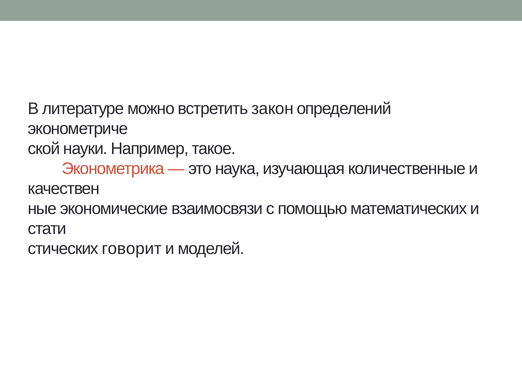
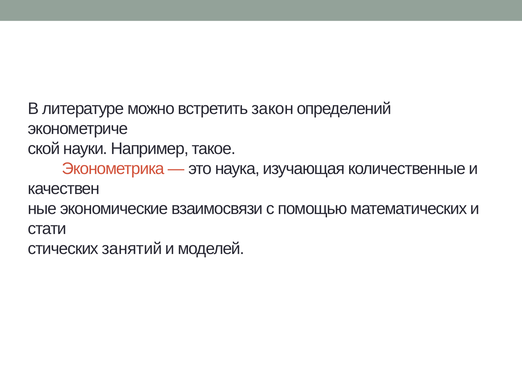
говорит: говорит -> занятий
